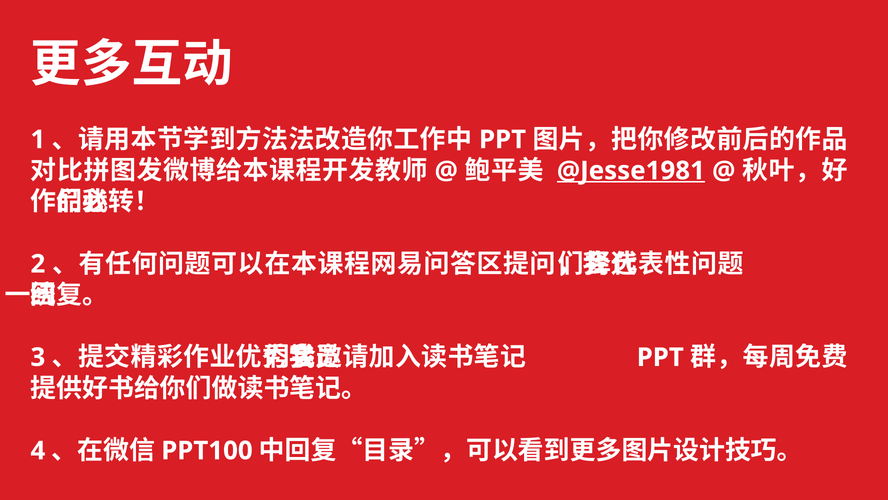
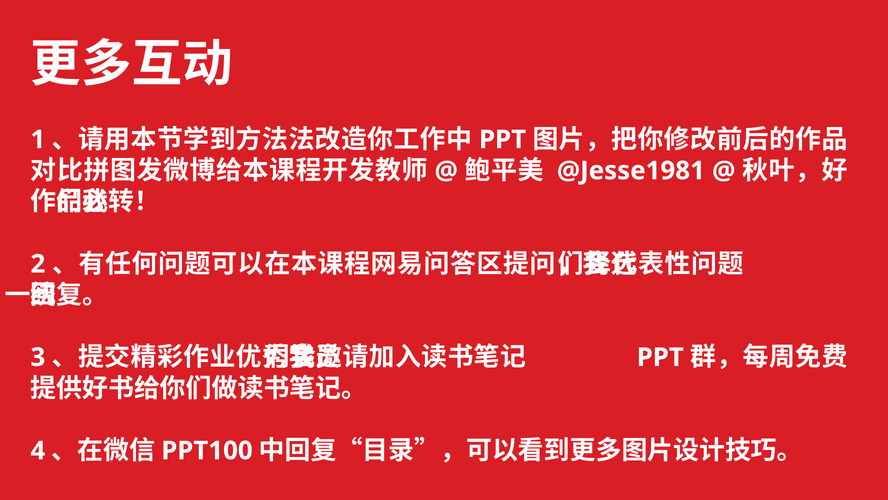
@Jesse1981 underline: present -> none
